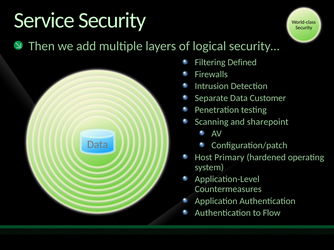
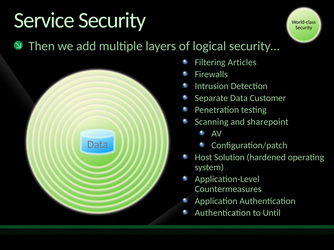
Defined: Defined -> Articles
Primary: Primary -> Solution
Flow: Flow -> Until
